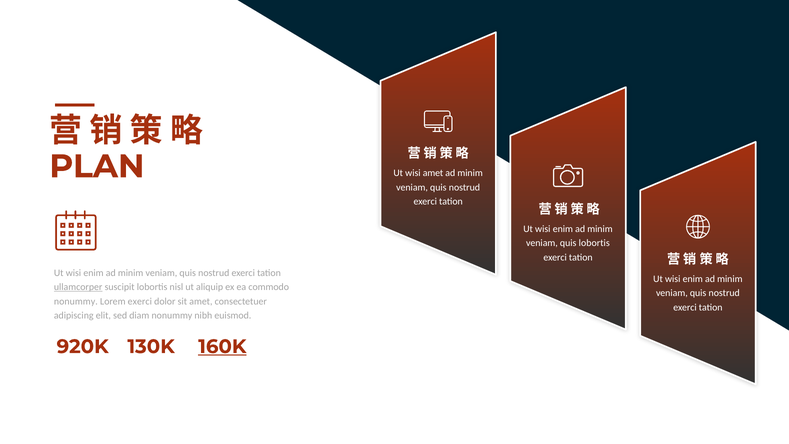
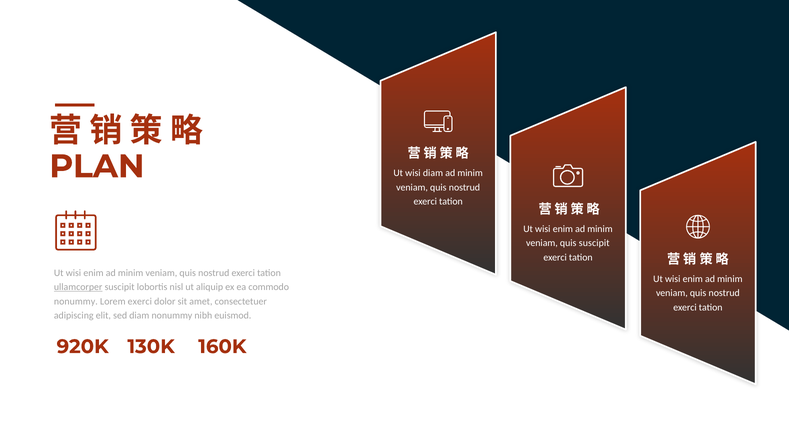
wisi amet: amet -> diam
quis lobortis: lobortis -> suscipit
160K underline: present -> none
